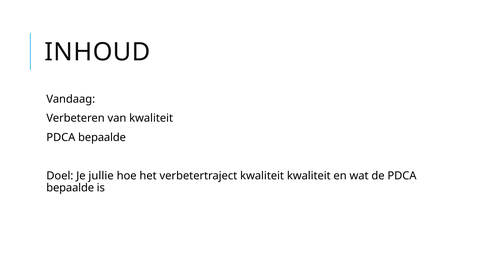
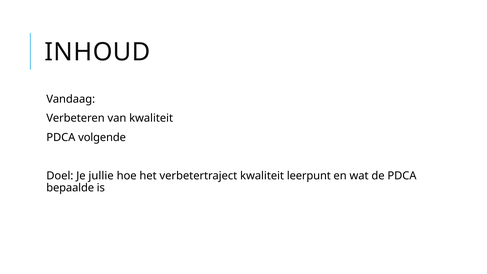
bepaalde at (102, 137): bepaalde -> volgende
kwaliteit kwaliteit: kwaliteit -> leerpunt
